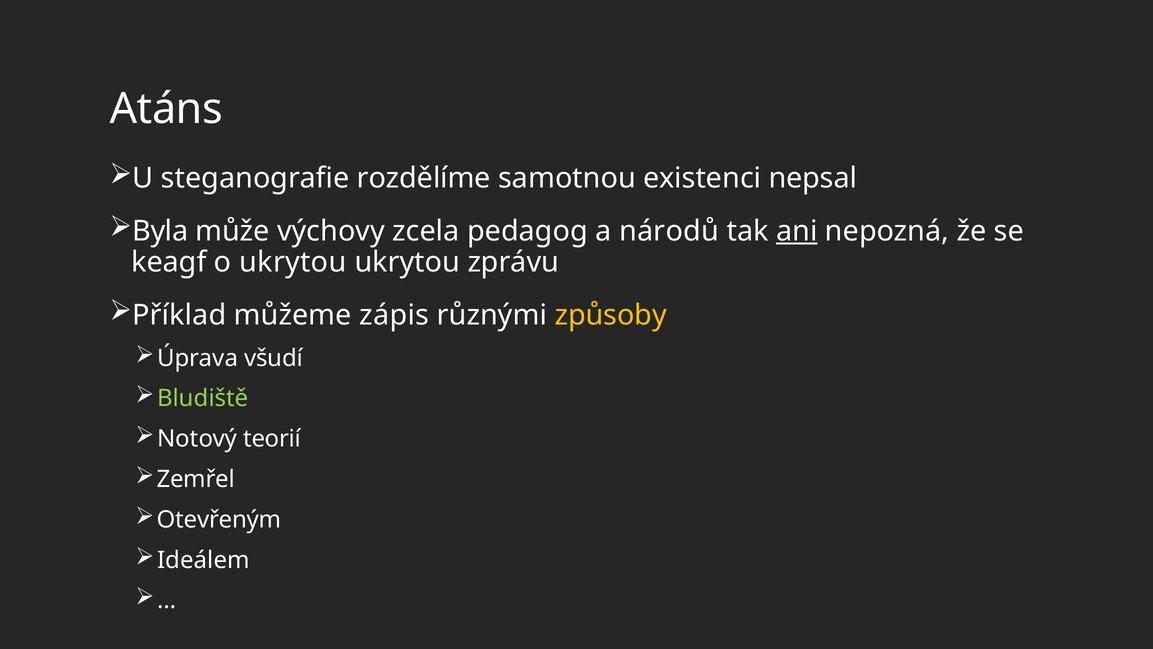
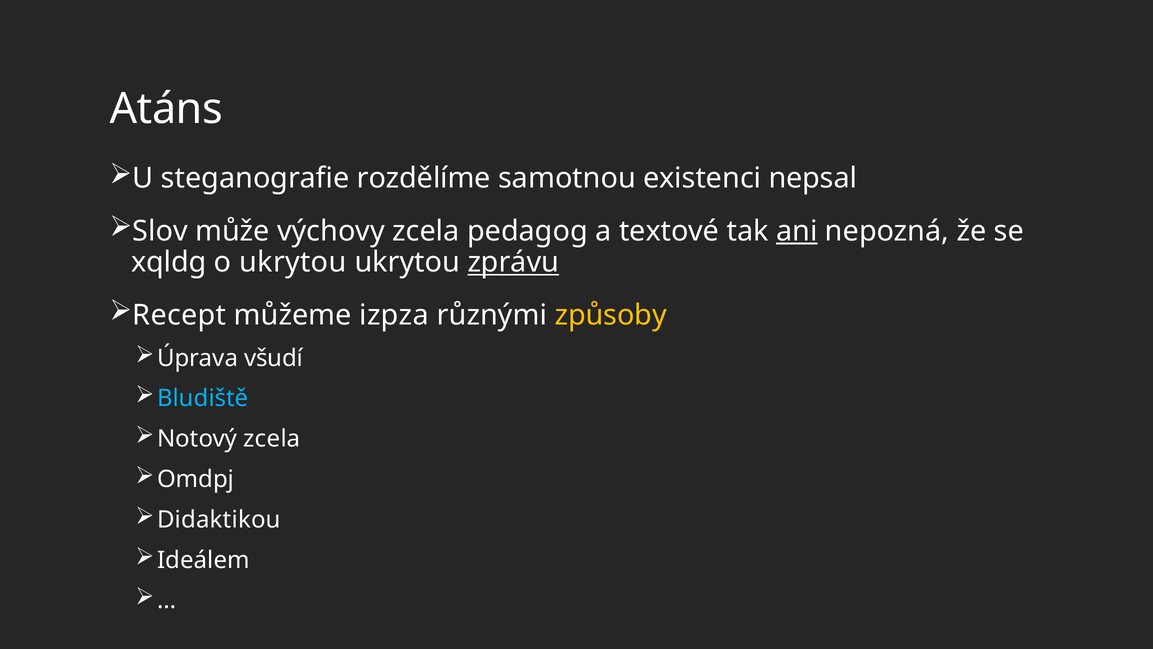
Byla: Byla -> Slov
národů: národů -> textové
keagf: keagf -> xqldg
zprávu underline: none -> present
Příklad: Příklad -> Recept
zápis: zápis -> izpza
Bludiště colour: light green -> light blue
Notový teorií: teorií -> zcela
Zemřel: Zemřel -> Omdpj
Otevřeným: Otevřeným -> Didaktikou
